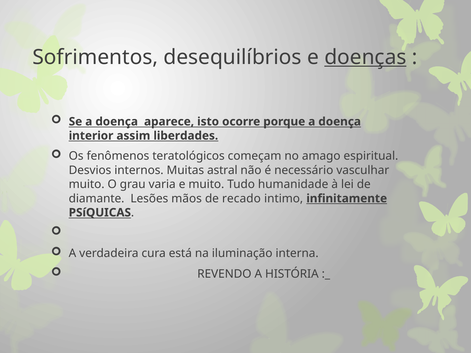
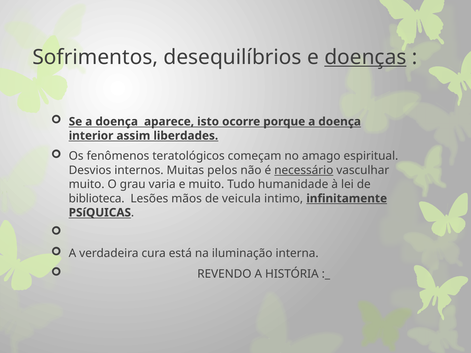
astral: astral -> pelos
necessário underline: none -> present
diamante: diamante -> biblioteca
recado: recado -> veicula
